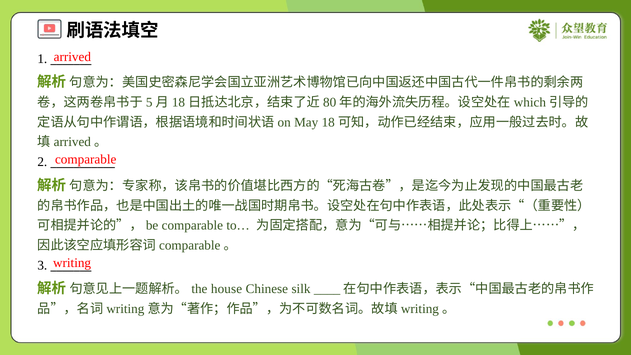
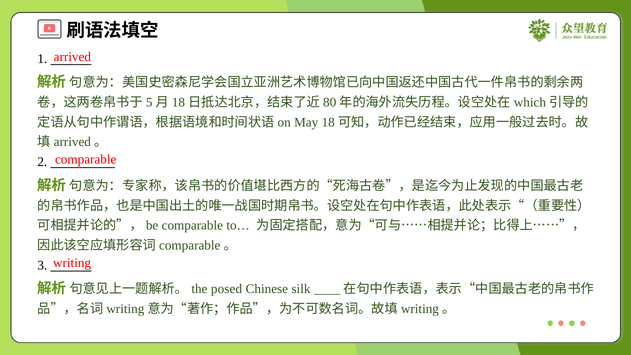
house: house -> posed
